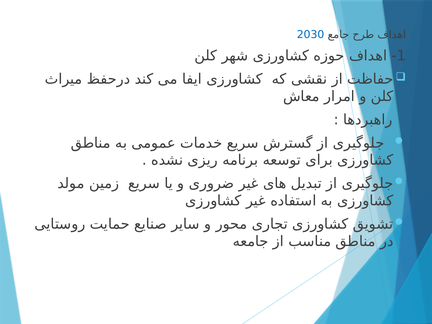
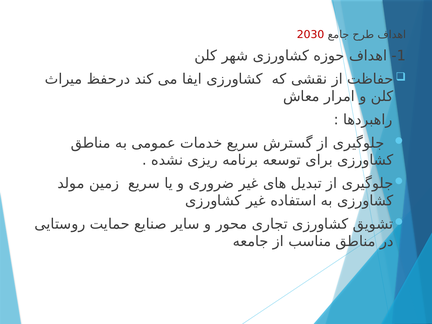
2030 colour: blue -> red
